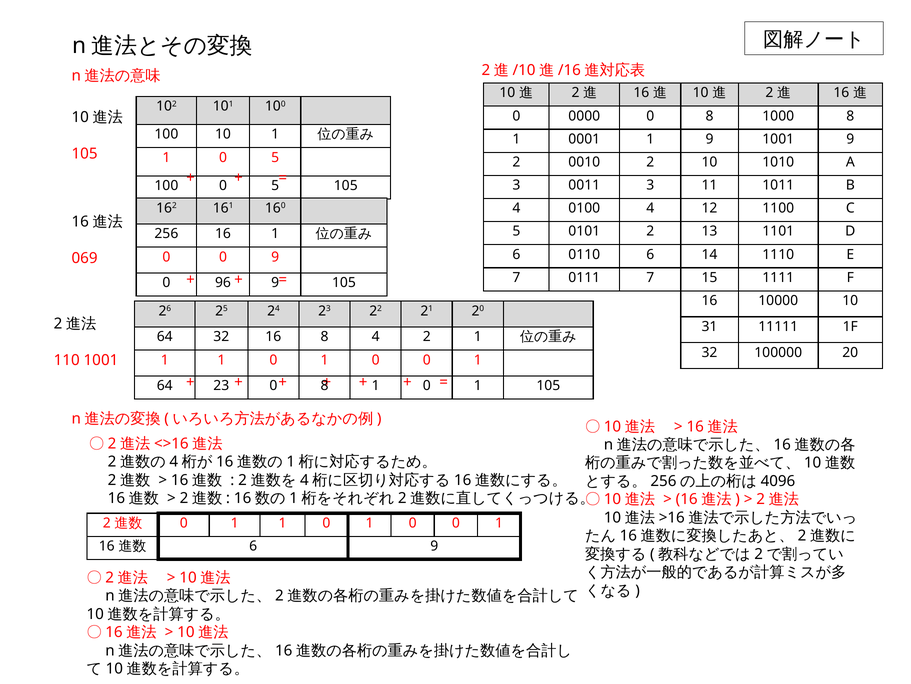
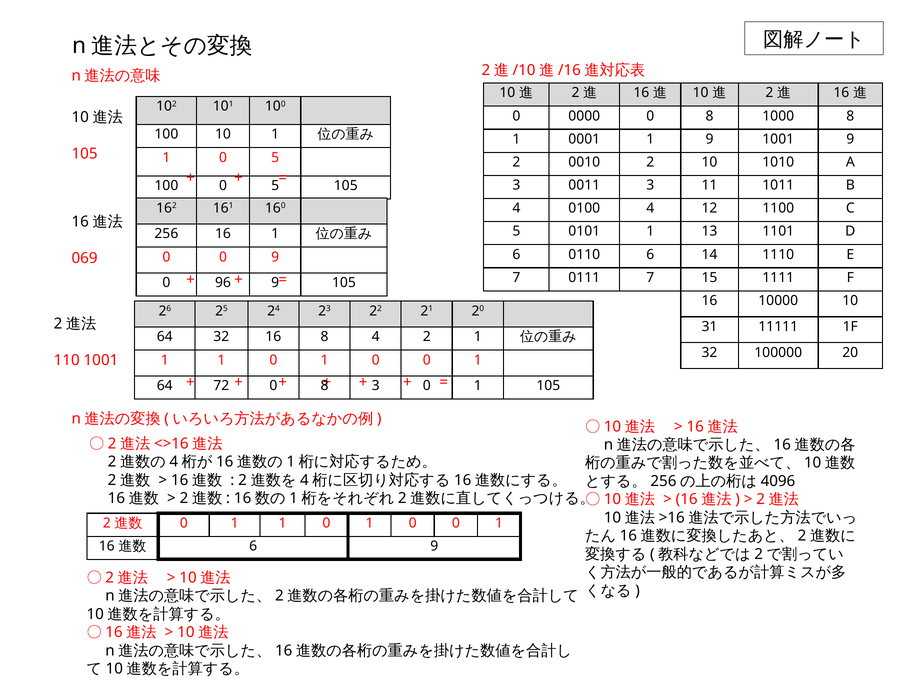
0101 2: 2 -> 1
64 23: 23 -> 72
1 at (376, 385): 1 -> 3
